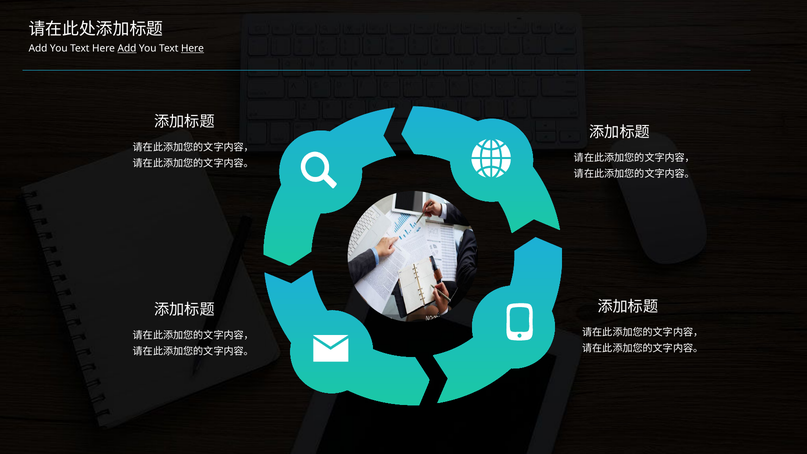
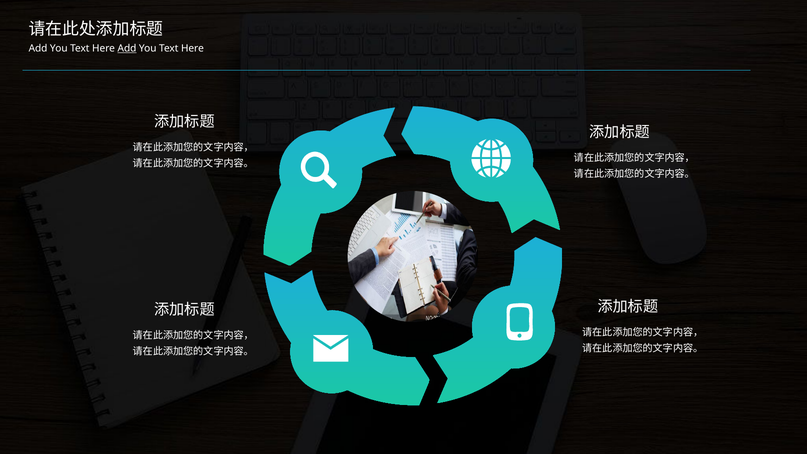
Here at (192, 48) underline: present -> none
